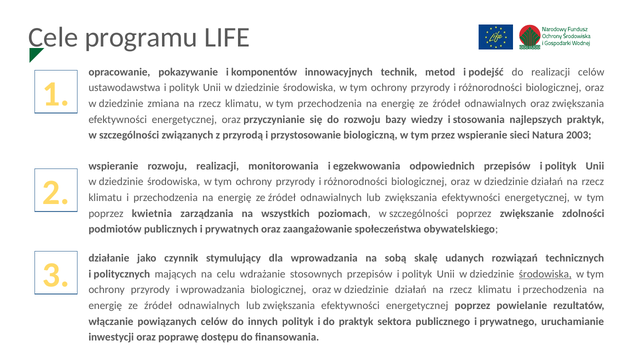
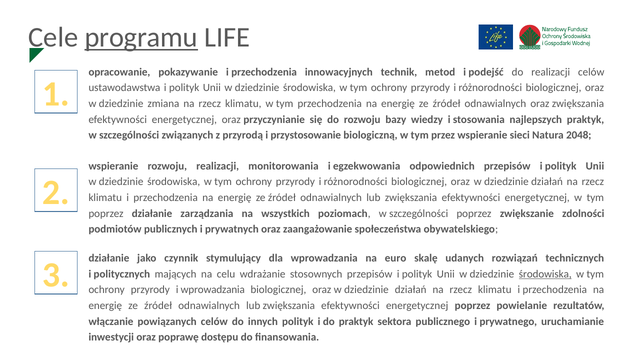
programu underline: none -> present
pokazywanie i komponentów: komponentów -> przechodzenia
2003: 2003 -> 2048
poprzez kwietnia: kwietnia -> działanie
sobą: sobą -> euro
